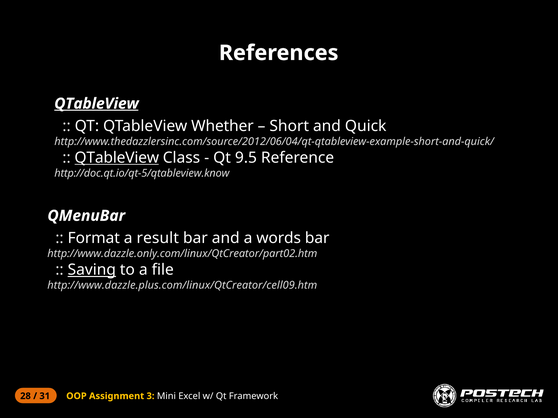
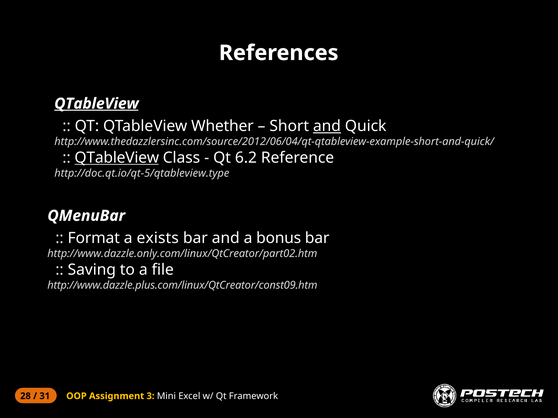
and at (327, 126) underline: none -> present
9.5: 9.5 -> 6.2
http://doc.qt.io/qt-5/qtableview.know: http://doc.qt.io/qt-5/qtableview.know -> http://doc.qt.io/qt-5/qtableview.type
result: result -> exists
words: words -> bonus
Saving underline: present -> none
http://www.dazzle.plus.com/linux/QtCreator/cell09.htm: http://www.dazzle.plus.com/linux/QtCreator/cell09.htm -> http://www.dazzle.plus.com/linux/QtCreator/const09.htm
